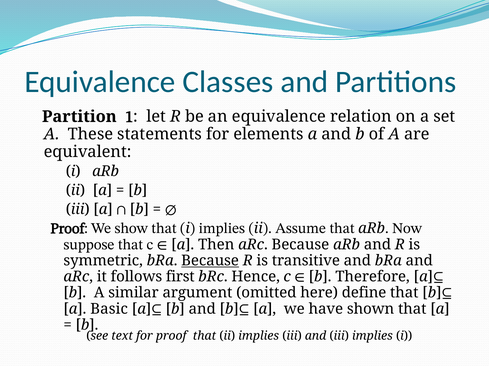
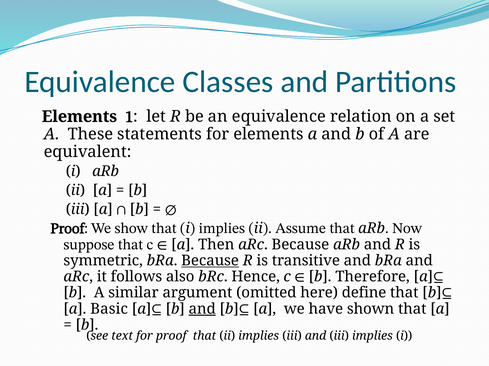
Partition at (79, 117): Partition -> Elements
first: first -> also
and at (202, 309) underline: none -> present
